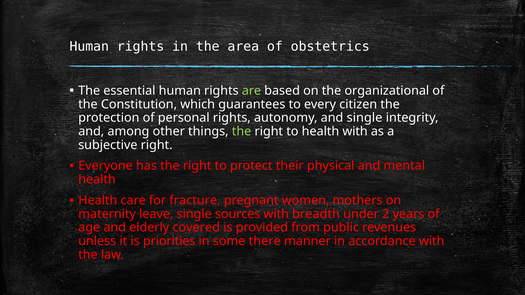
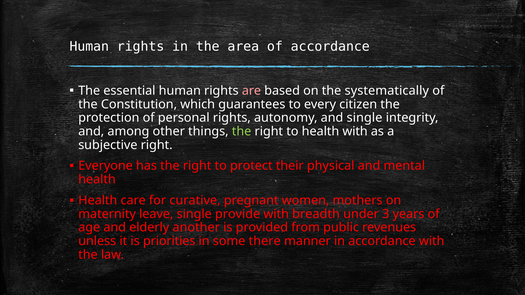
of obstetrics: obstetrics -> accordance
are colour: light green -> pink
organizational: organizational -> systematically
fracture: fracture -> curative
sources: sources -> provide
2: 2 -> 3
covered: covered -> another
